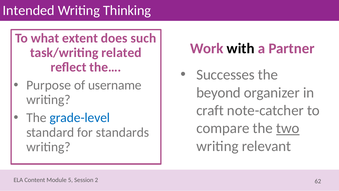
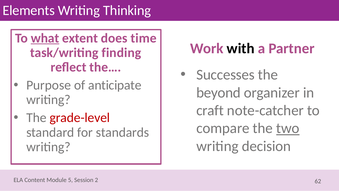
Intended: Intended -> Elements
what underline: none -> present
such: such -> time
related: related -> finding
username: username -> anticipate
grade-level colour: blue -> red
relevant: relevant -> decision
